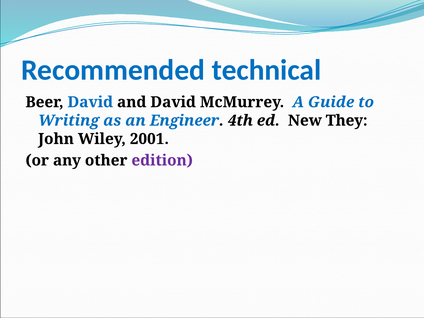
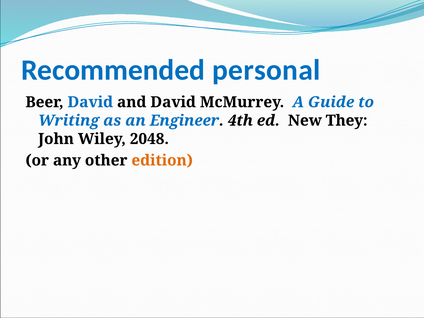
technical: technical -> personal
2001: 2001 -> 2048
edition colour: purple -> orange
